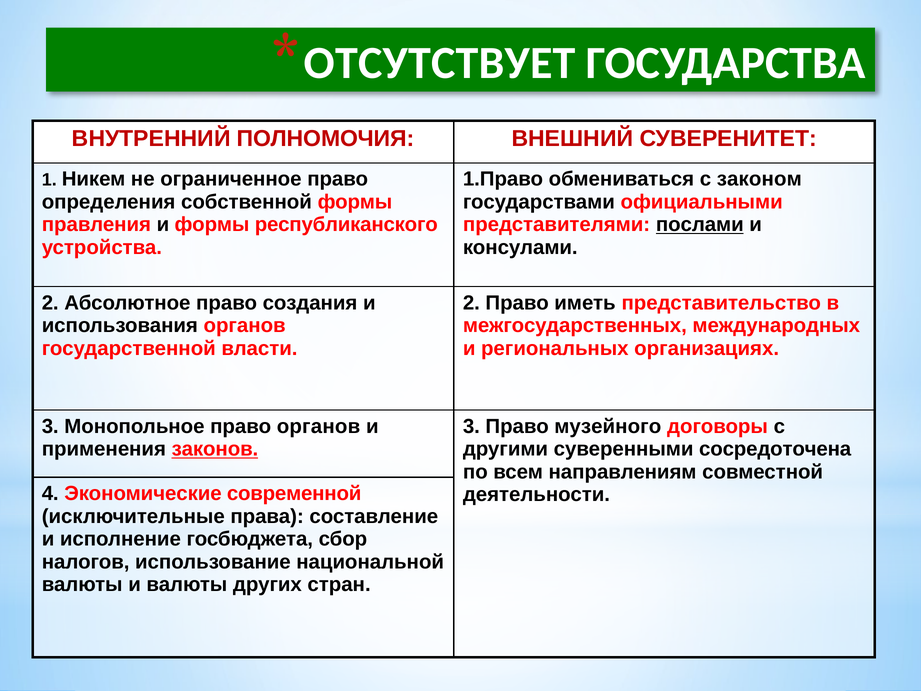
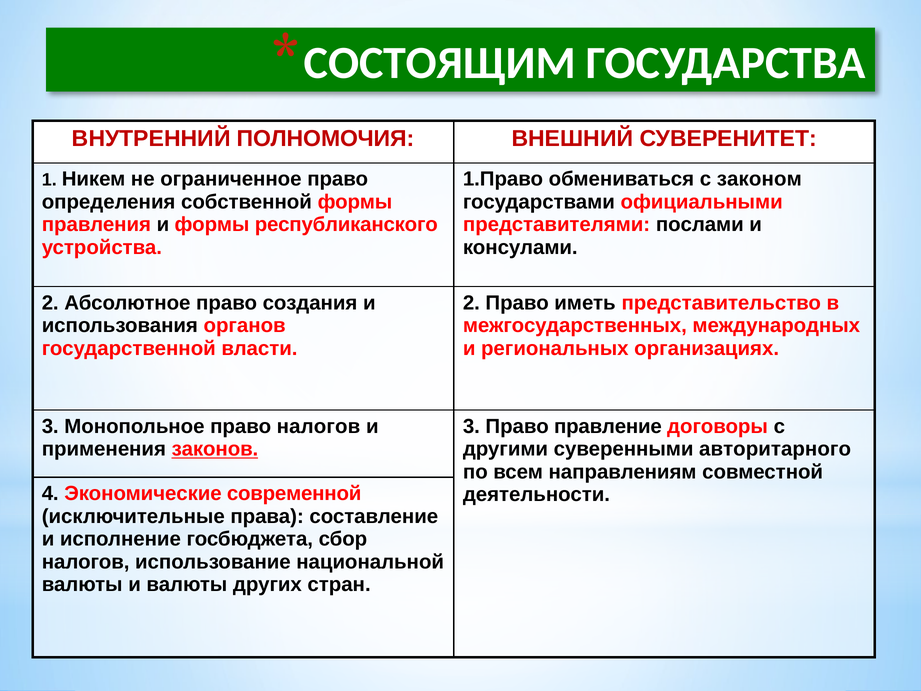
ОТСУТСТВУЕТ: ОТСУТСТВУЕТ -> СОСТОЯЩИМ
послами underline: present -> none
право органов: органов -> налогов
музейного: музейного -> правление
сосредоточена: сосредоточена -> авторитарного
